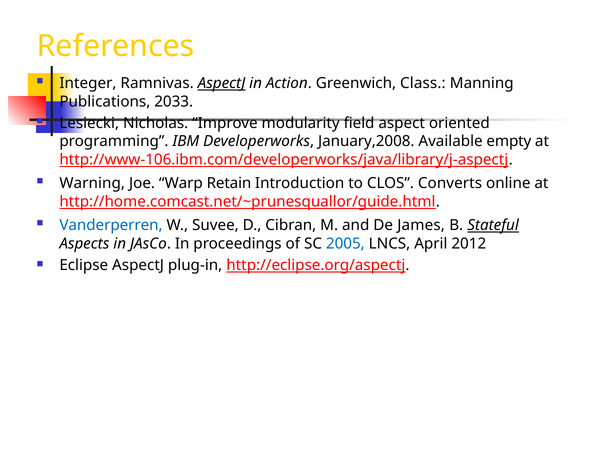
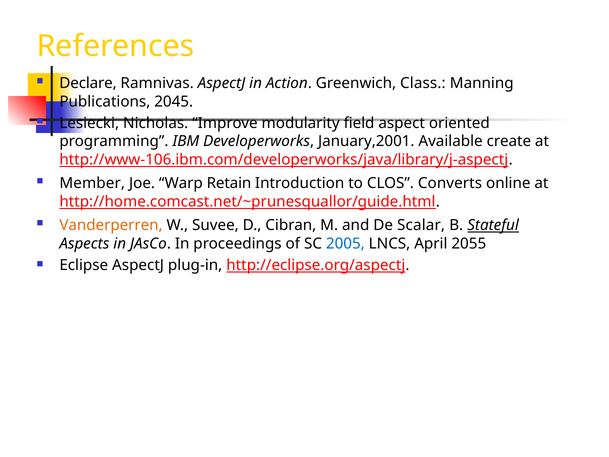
Integer: Integer -> Declare
AspectJ at (222, 83) underline: present -> none
2033: 2033 -> 2045
January,2008: January,2008 -> January,2001
empty: empty -> create
Warning: Warning -> Member
Vanderperren colour: blue -> orange
James: James -> Scalar
2012: 2012 -> 2055
